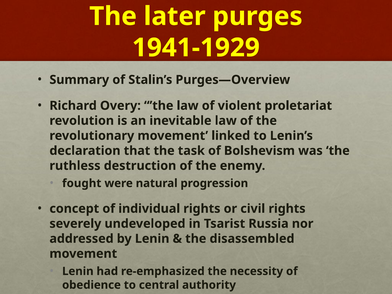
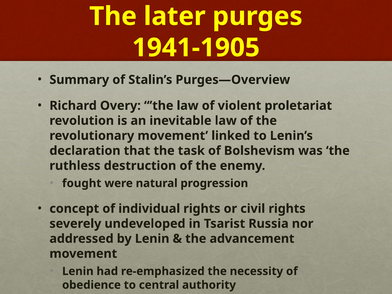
1941-1929: 1941-1929 -> 1941-1905
disassembled: disassembled -> advancement
